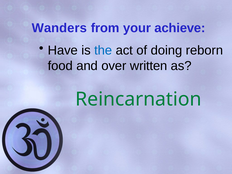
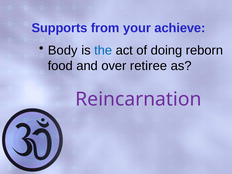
Wanders: Wanders -> Supports
Have: Have -> Body
written: written -> retiree
Reincarnation colour: green -> purple
